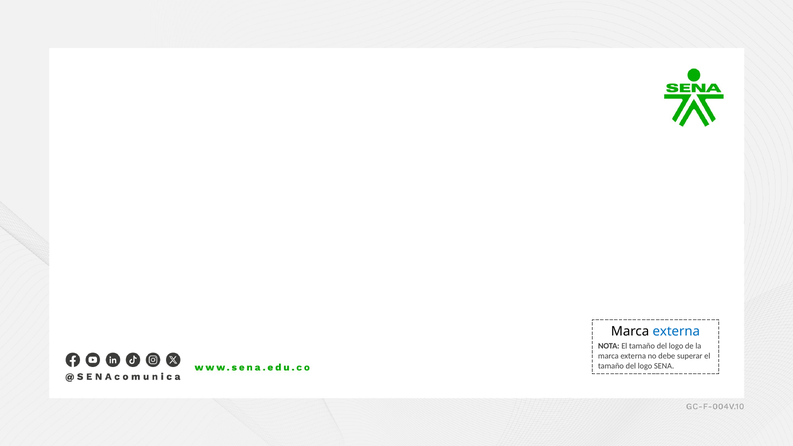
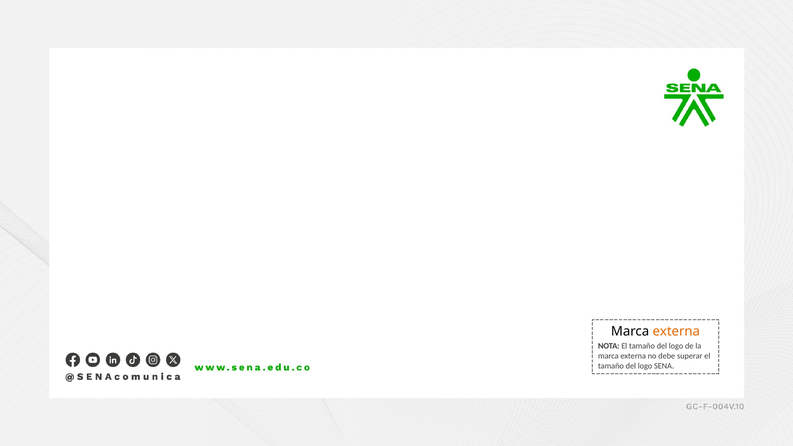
externa at (676, 332) colour: blue -> orange
